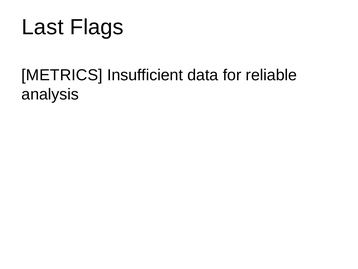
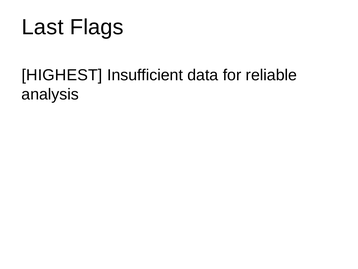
METRICS: METRICS -> HIGHEST
